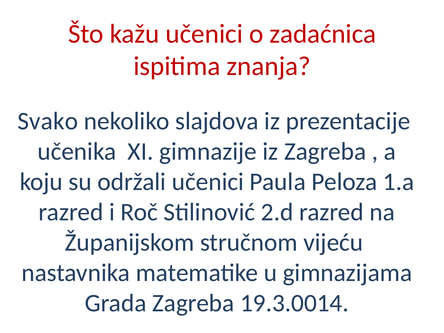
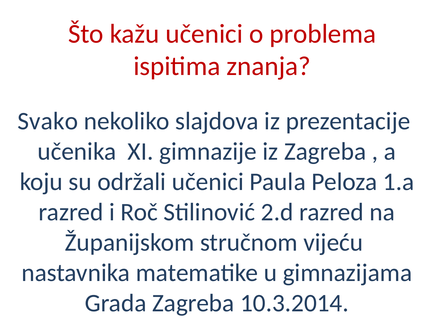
zadaćnica: zadaćnica -> problema
19.3.0014: 19.3.0014 -> 10.3.2014
